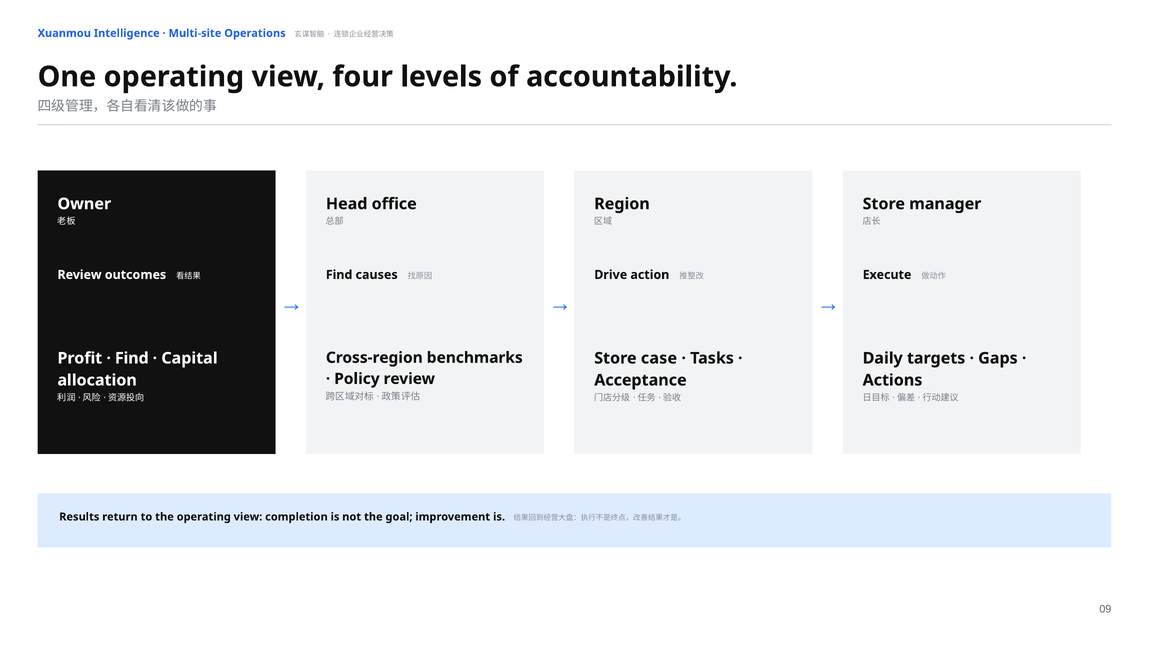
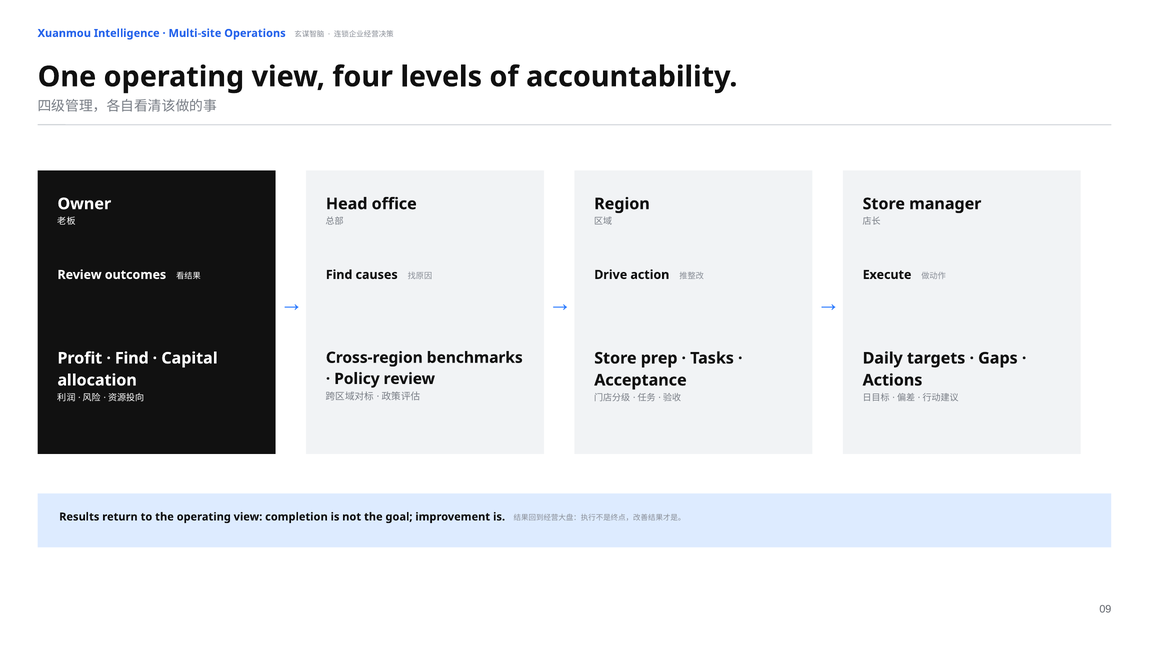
case: case -> prep
